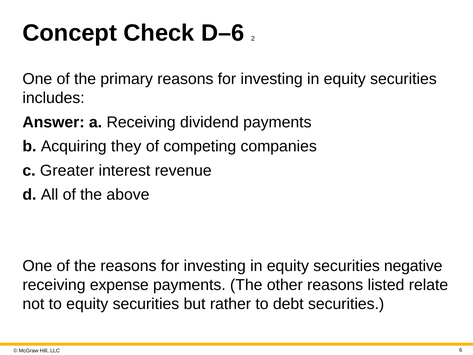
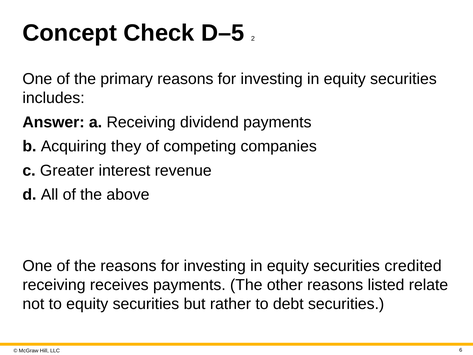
D–6: D–6 -> D–5
negative: negative -> credited
expense: expense -> receives
